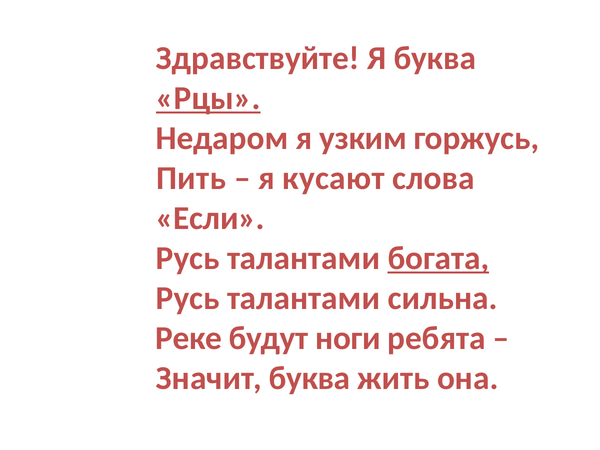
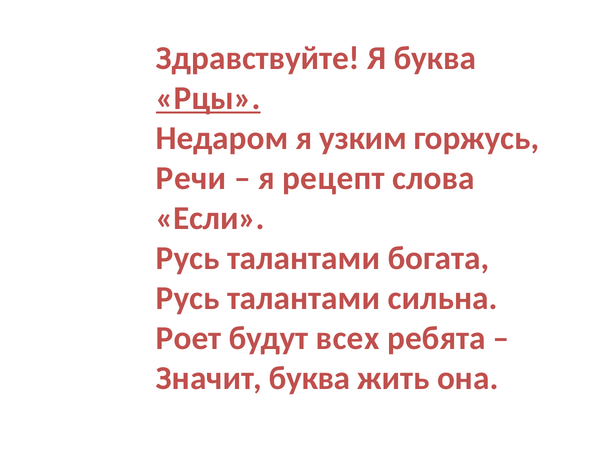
Пить: Пить -> Речи
кусают: кусают -> рецепт
богата underline: present -> none
Реке: Реке -> Роет
ноги: ноги -> всех
